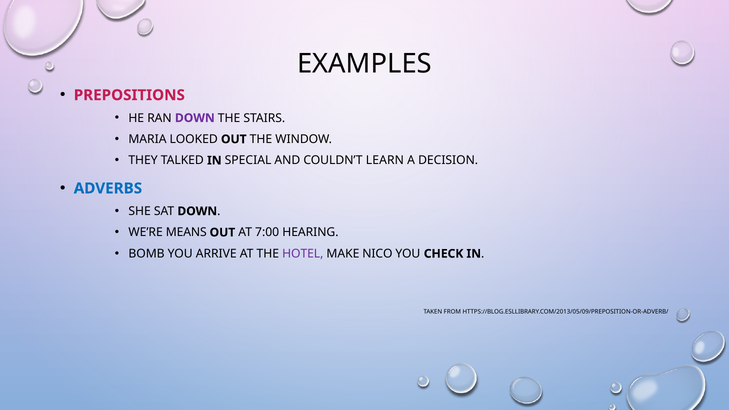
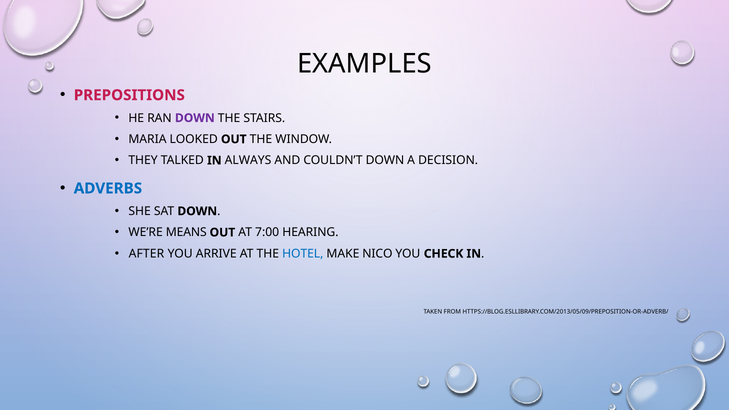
SPECIAL: SPECIAL -> ALWAYS
COULDN’T LEARN: LEARN -> DOWN
BOMB: BOMB -> AFTER
HOTEL colour: purple -> blue
